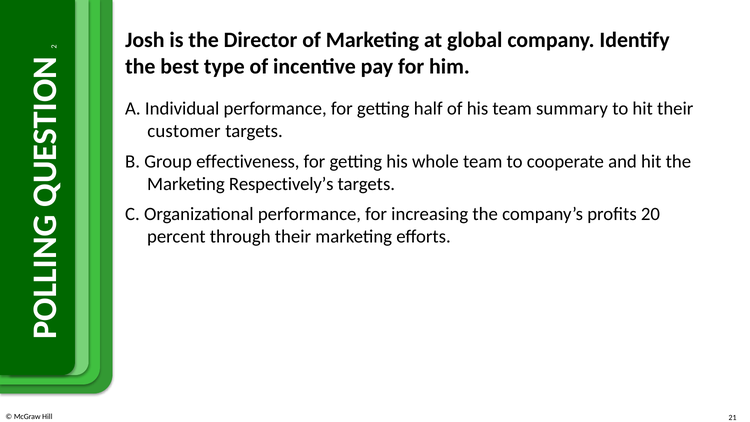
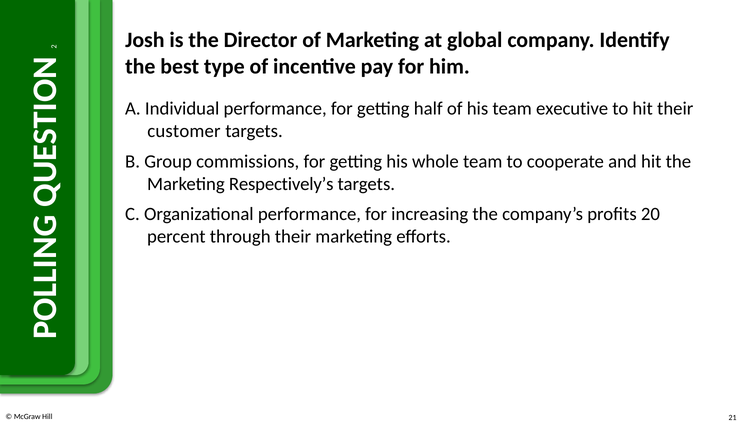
summary: summary -> executive
effectiveness: effectiveness -> commissions
